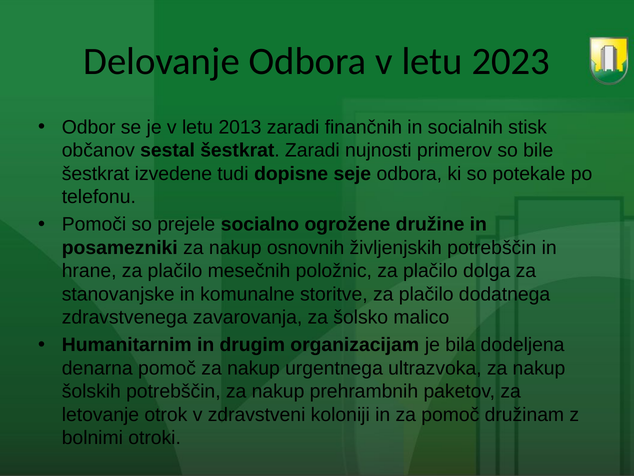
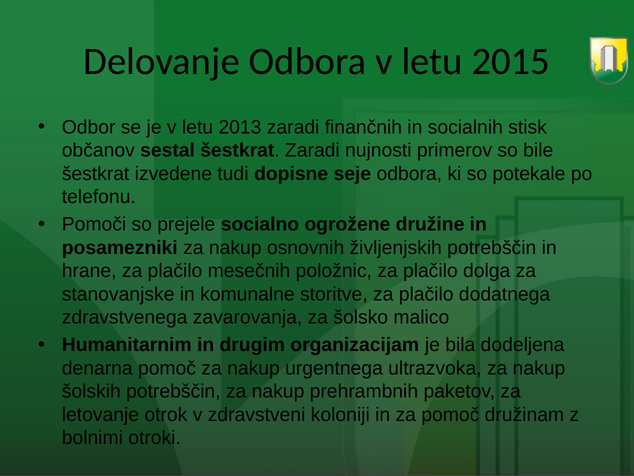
2023: 2023 -> 2015
